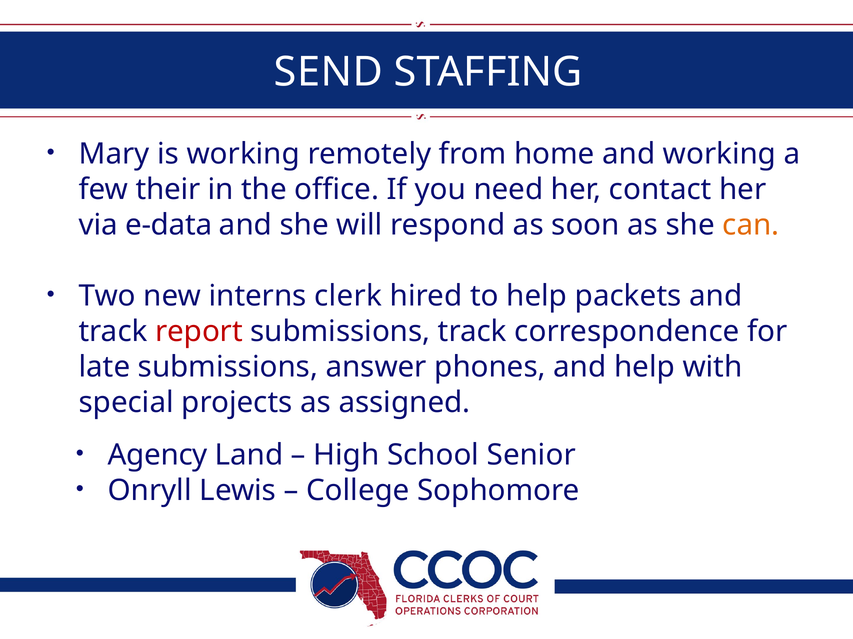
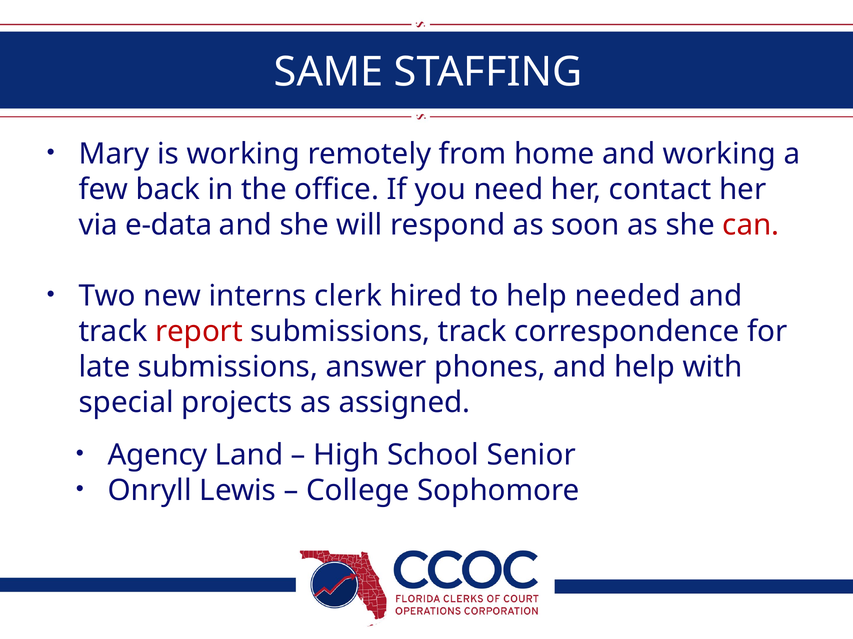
SEND: SEND -> SAME
their: their -> back
can colour: orange -> red
packets: packets -> needed
